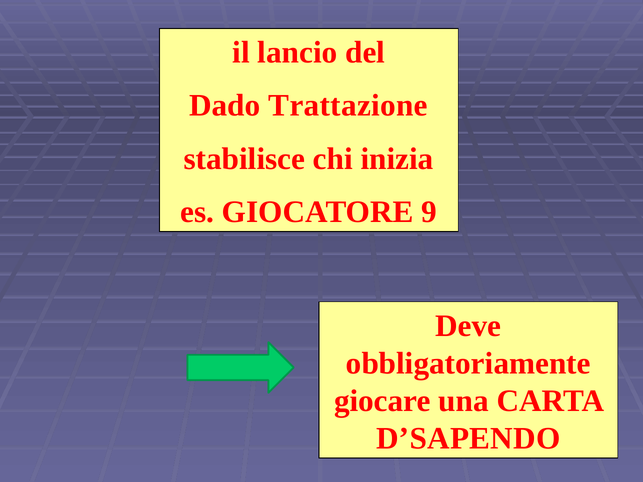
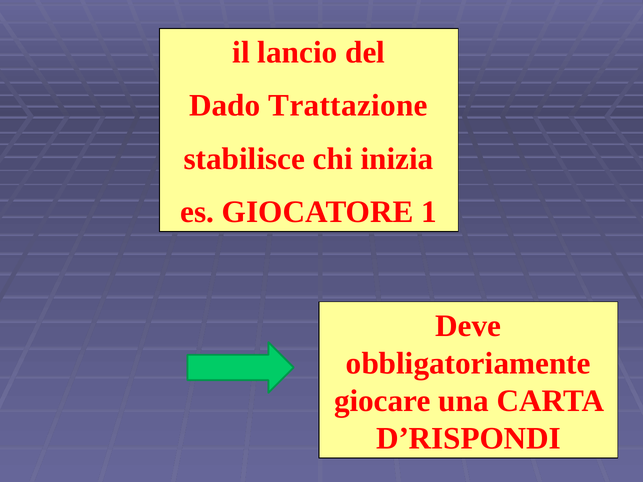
9: 9 -> 1
D’SAPENDO: D’SAPENDO -> D’RISPONDI
